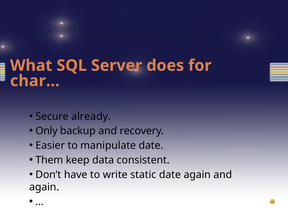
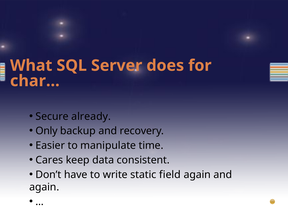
manipulate date: date -> time
Them: Them -> Cares
static date: date -> field
